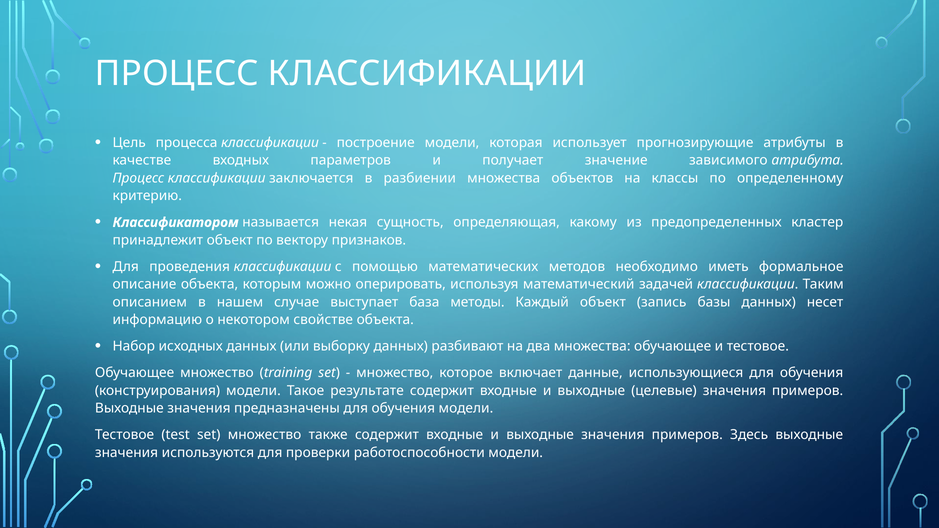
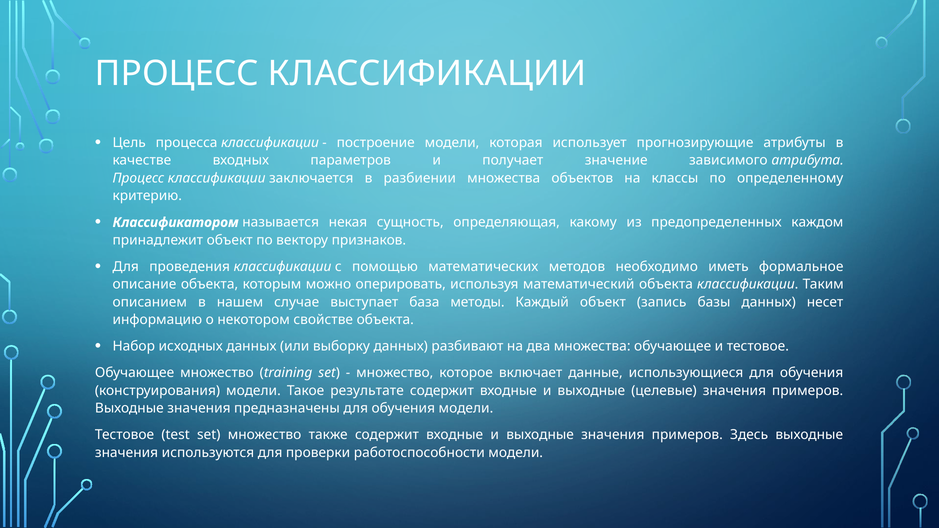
кластер: кластер -> каждом
математический задачей: задачей -> объекта
